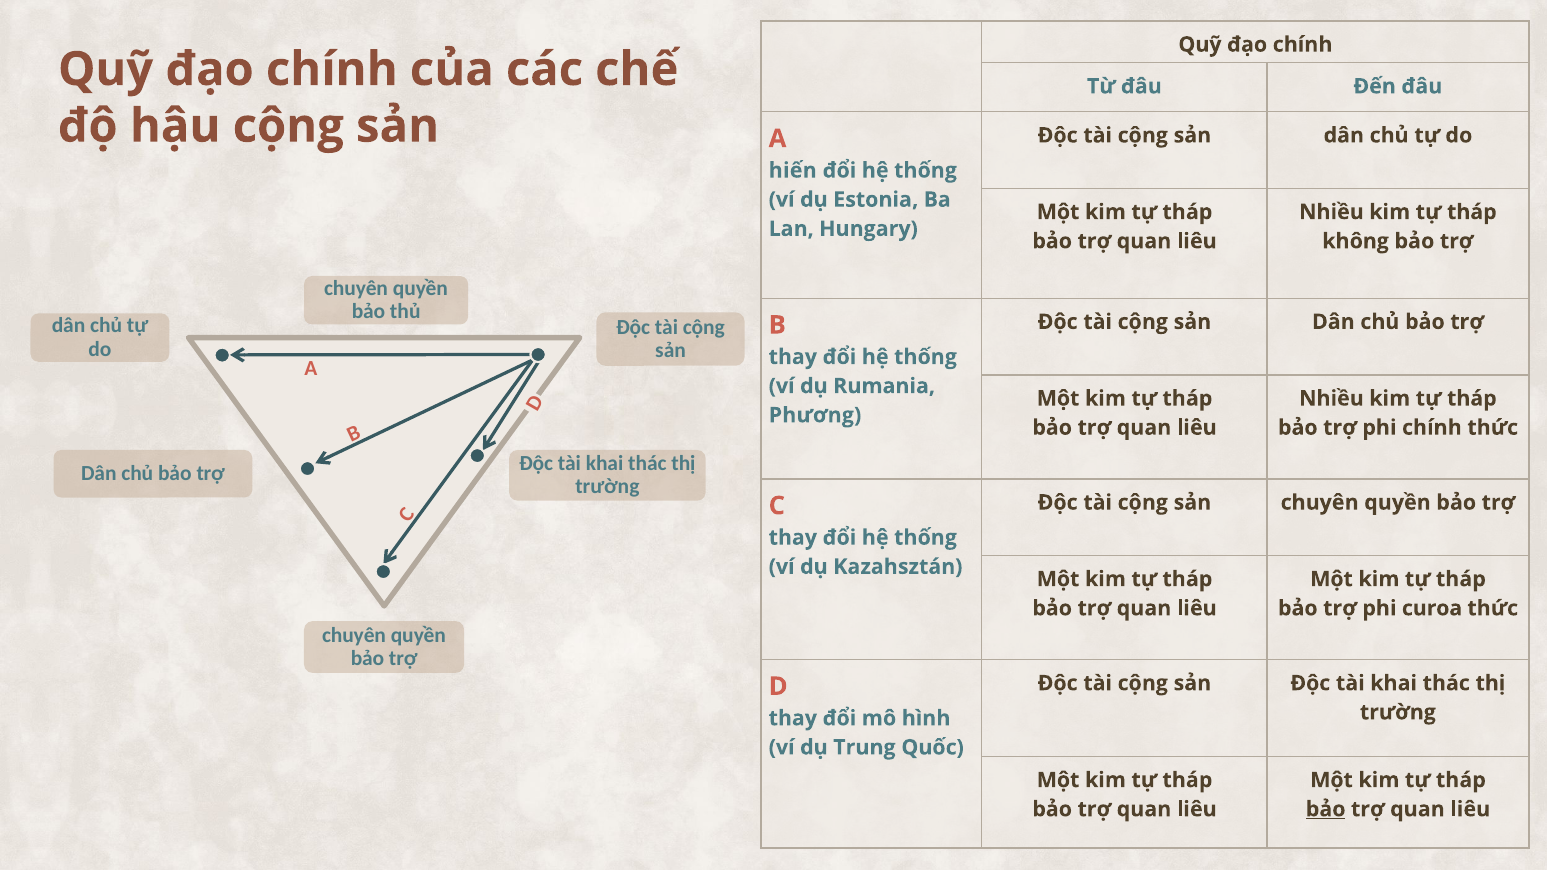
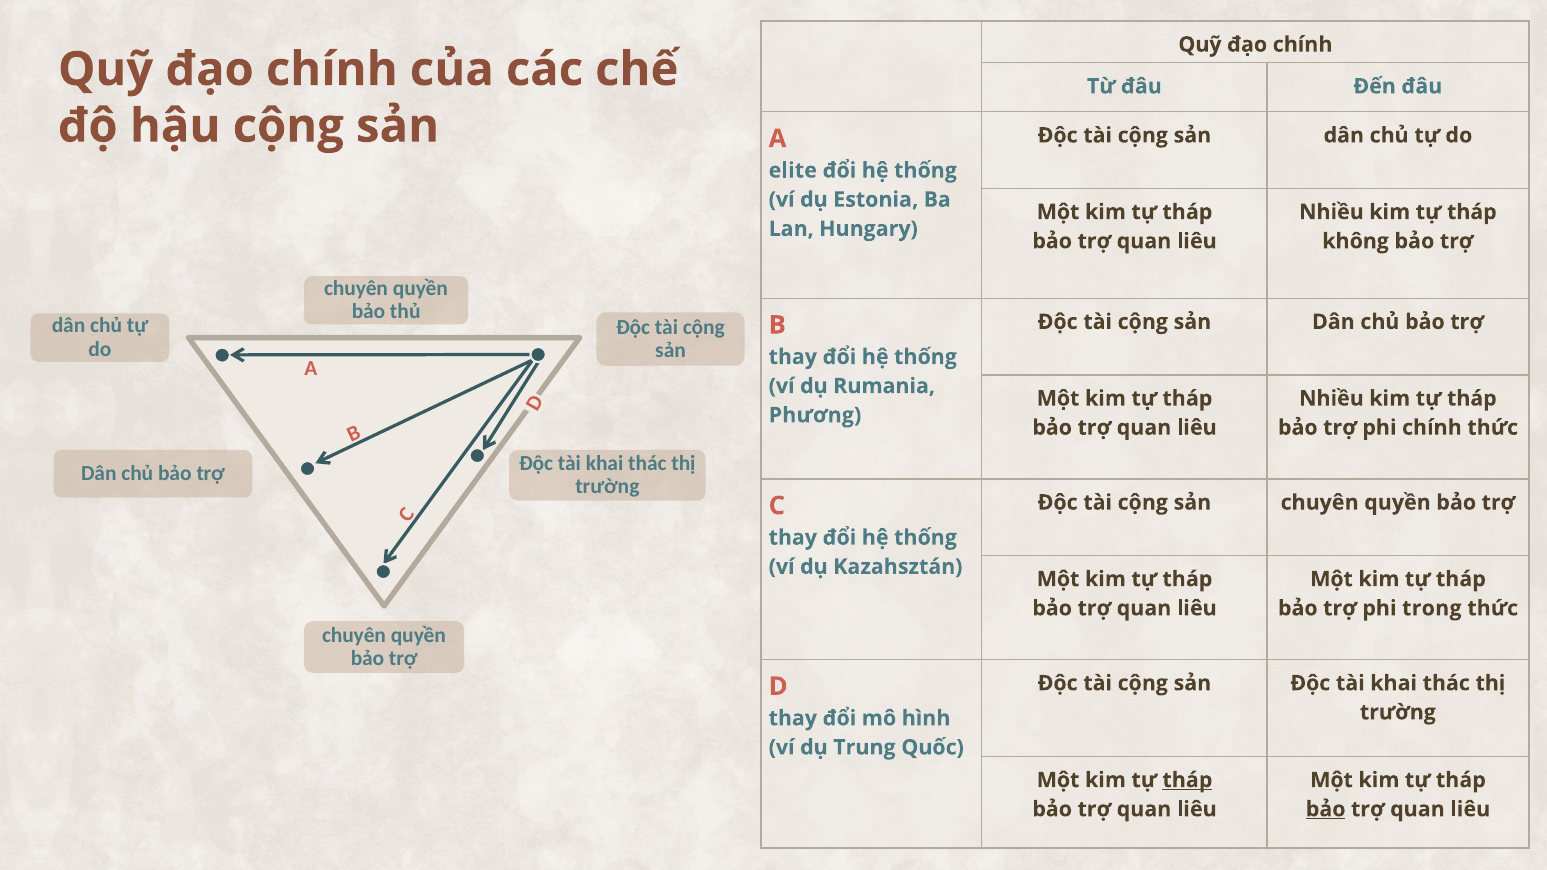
hiến: hiến -> elite
curoa: curoa -> trong
tháp at (1187, 780) underline: none -> present
